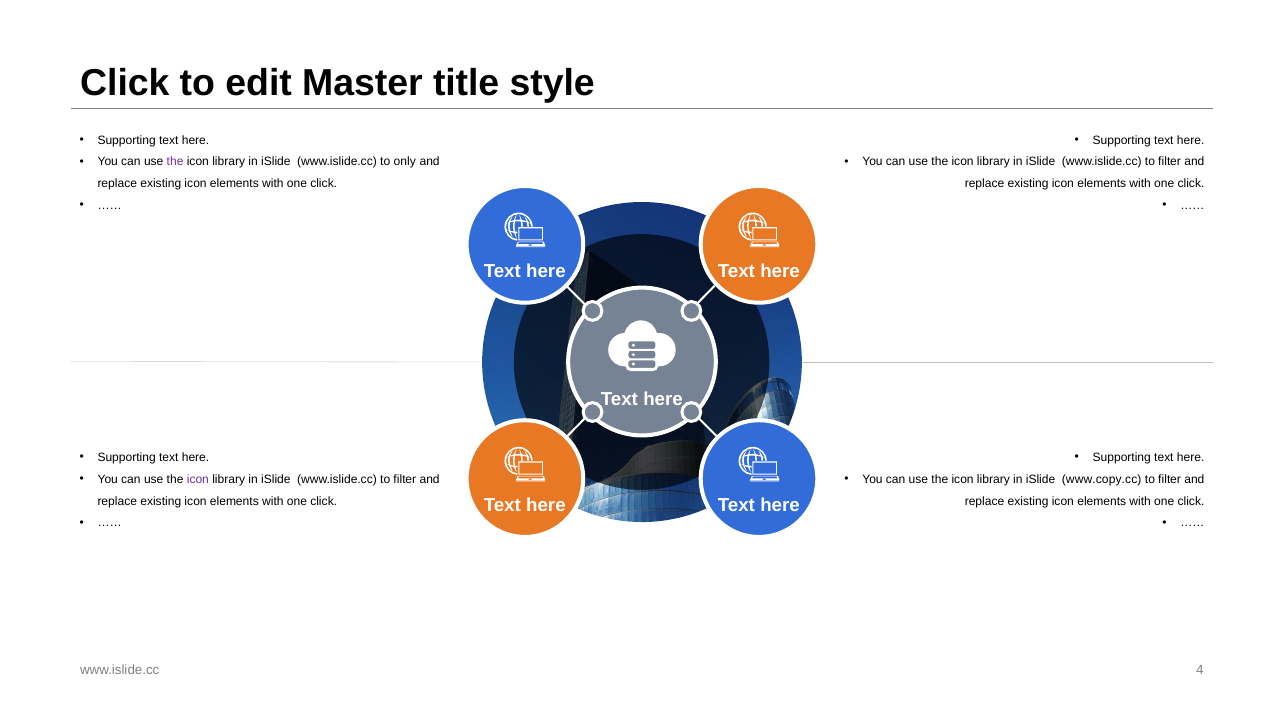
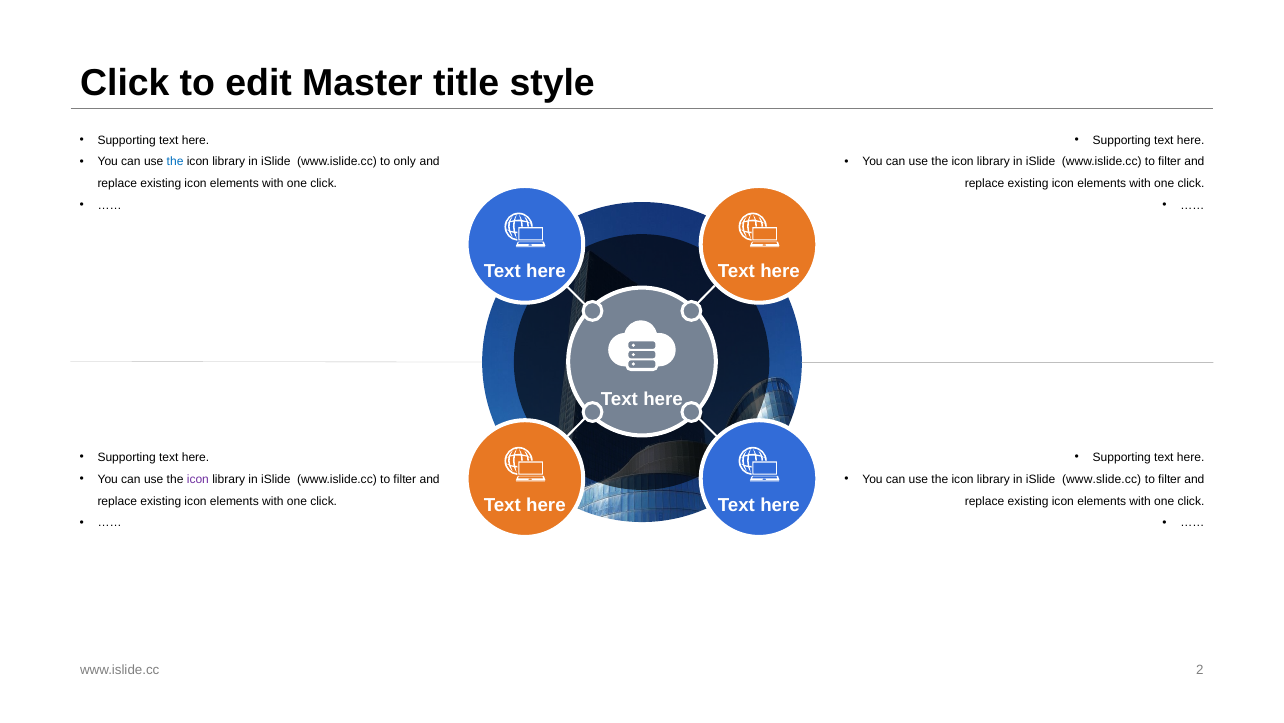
the at (175, 162) colour: purple -> blue
www.copy.cc: www.copy.cc -> www.slide.cc
4: 4 -> 2
